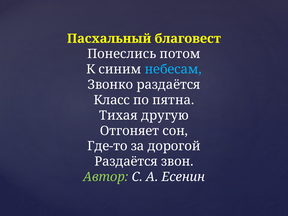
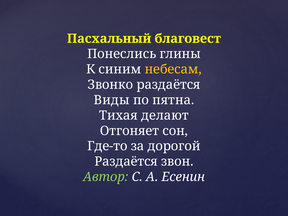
потом: потом -> глины
небесам colour: light blue -> yellow
Класс: Класс -> Виды
другую: другую -> делают
